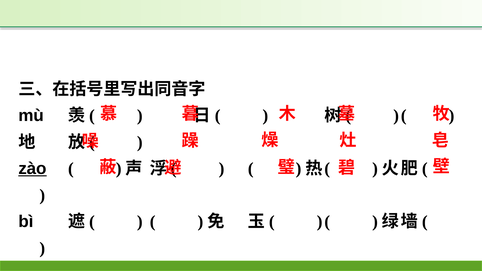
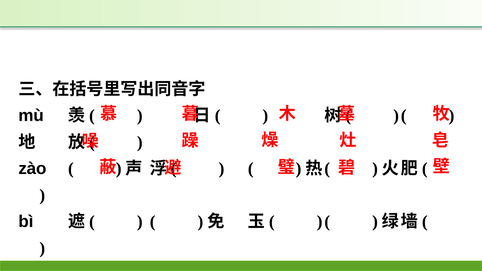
zào underline: present -> none
